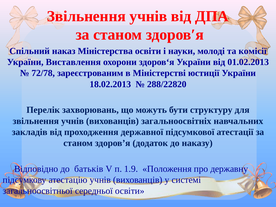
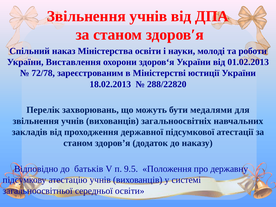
комісії: комісії -> роботи
структуру: структуру -> медалями
1.9: 1.9 -> 9.5
